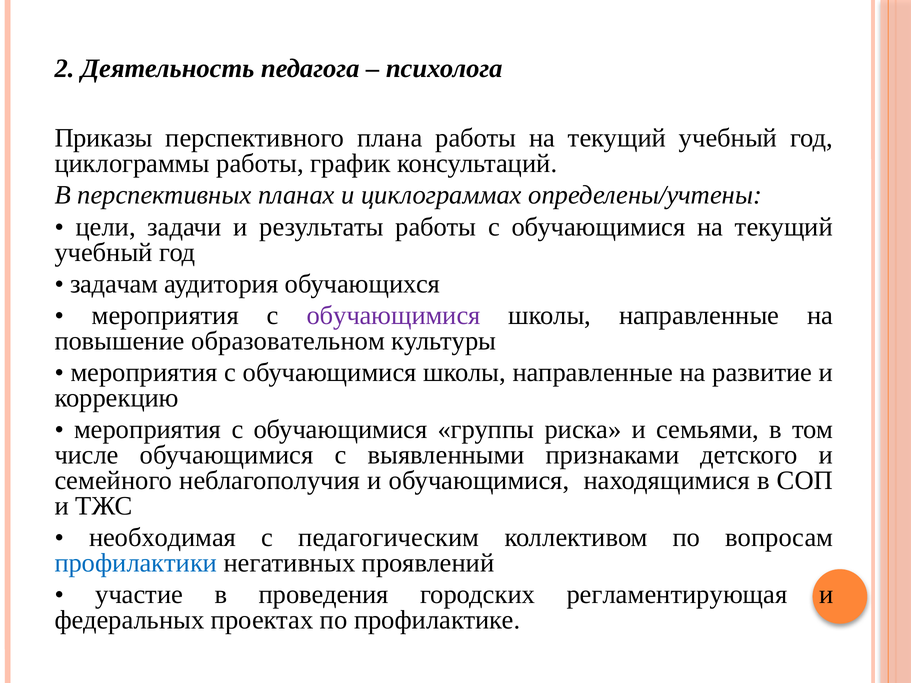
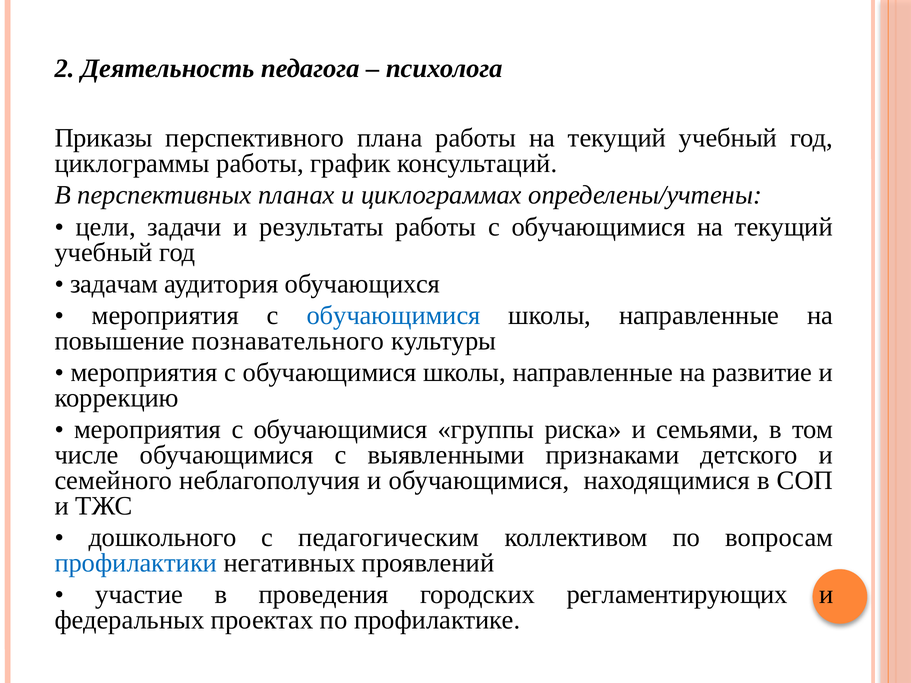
обучающимися at (394, 315) colour: purple -> blue
образовательном: образовательном -> познавательного
необходимая: необходимая -> дошкольного
регламентирующая: регламентирующая -> регламентирующих
